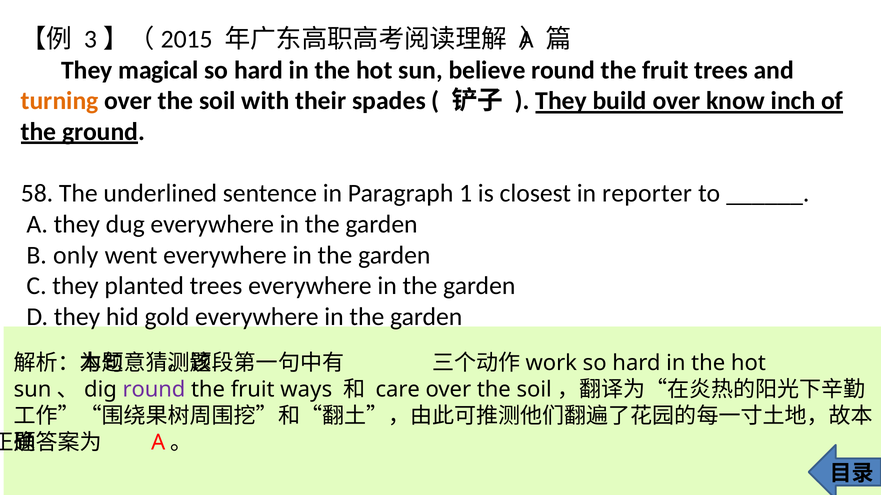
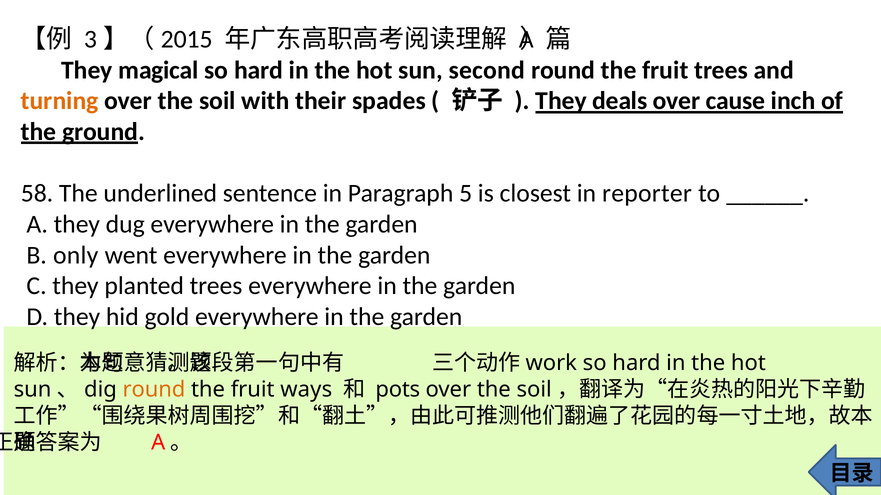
believe: believe -> second
build: build -> deals
know: know -> cause
1: 1 -> 5
round at (154, 390) colour: purple -> orange
care: care -> pots
